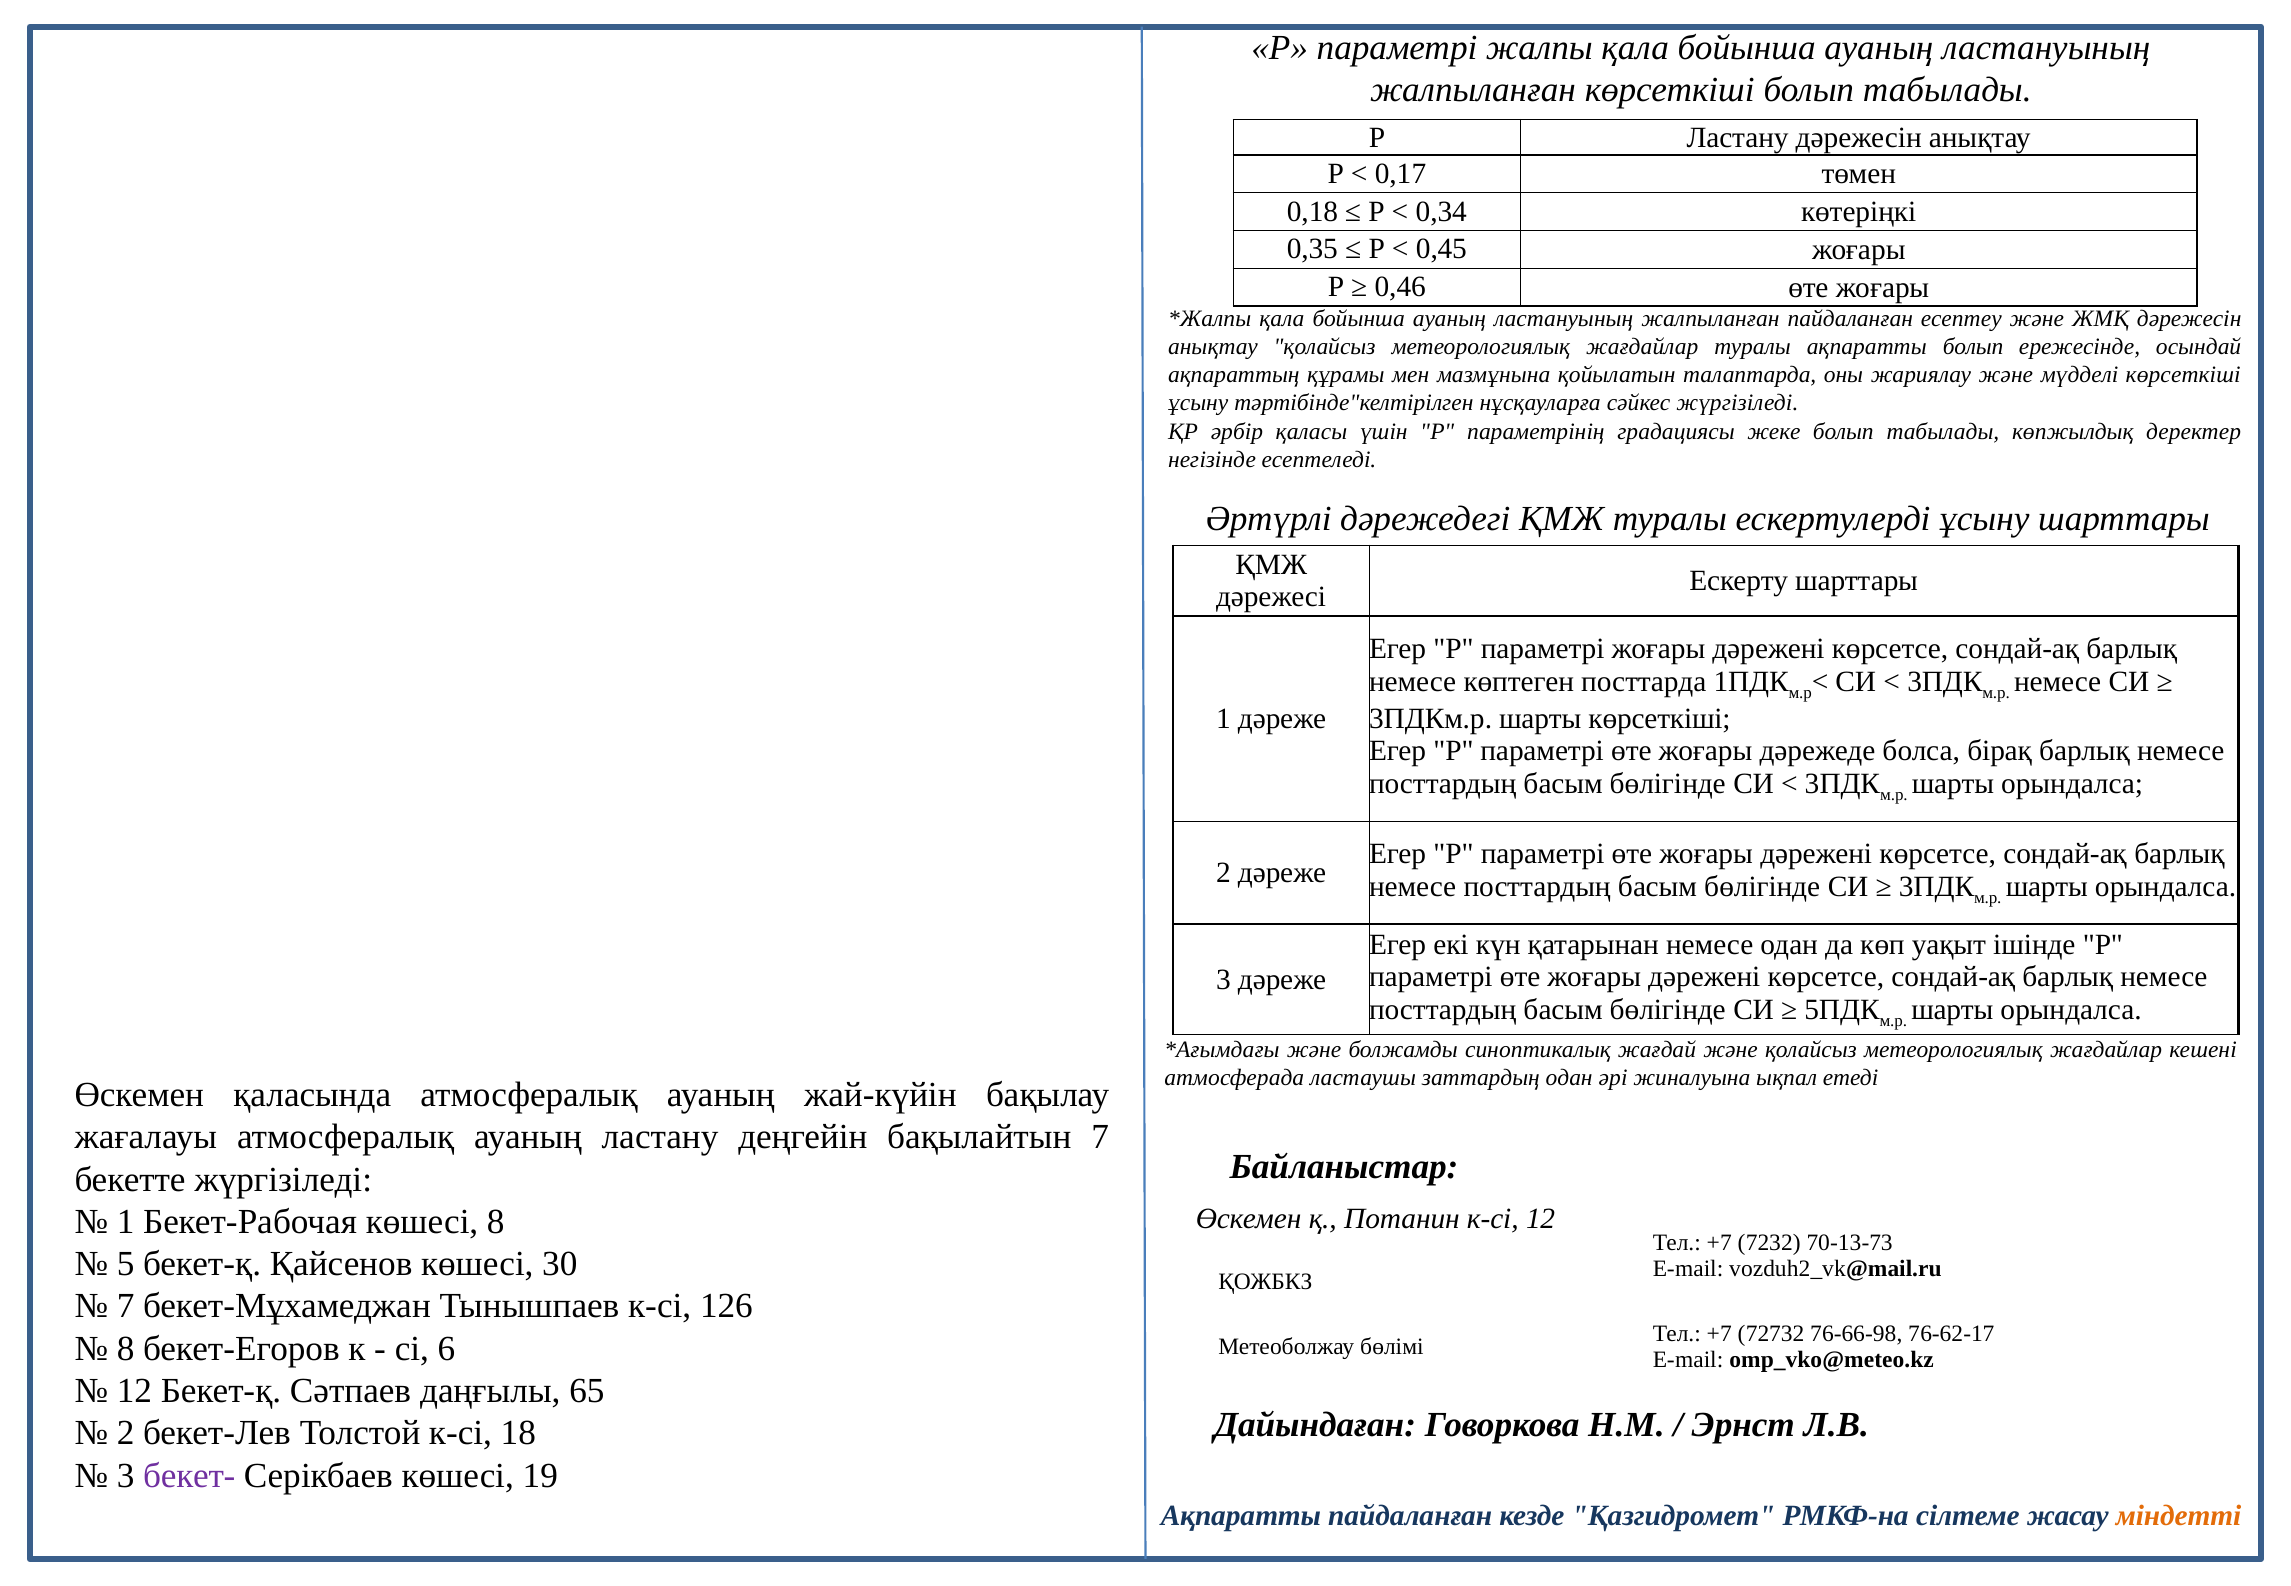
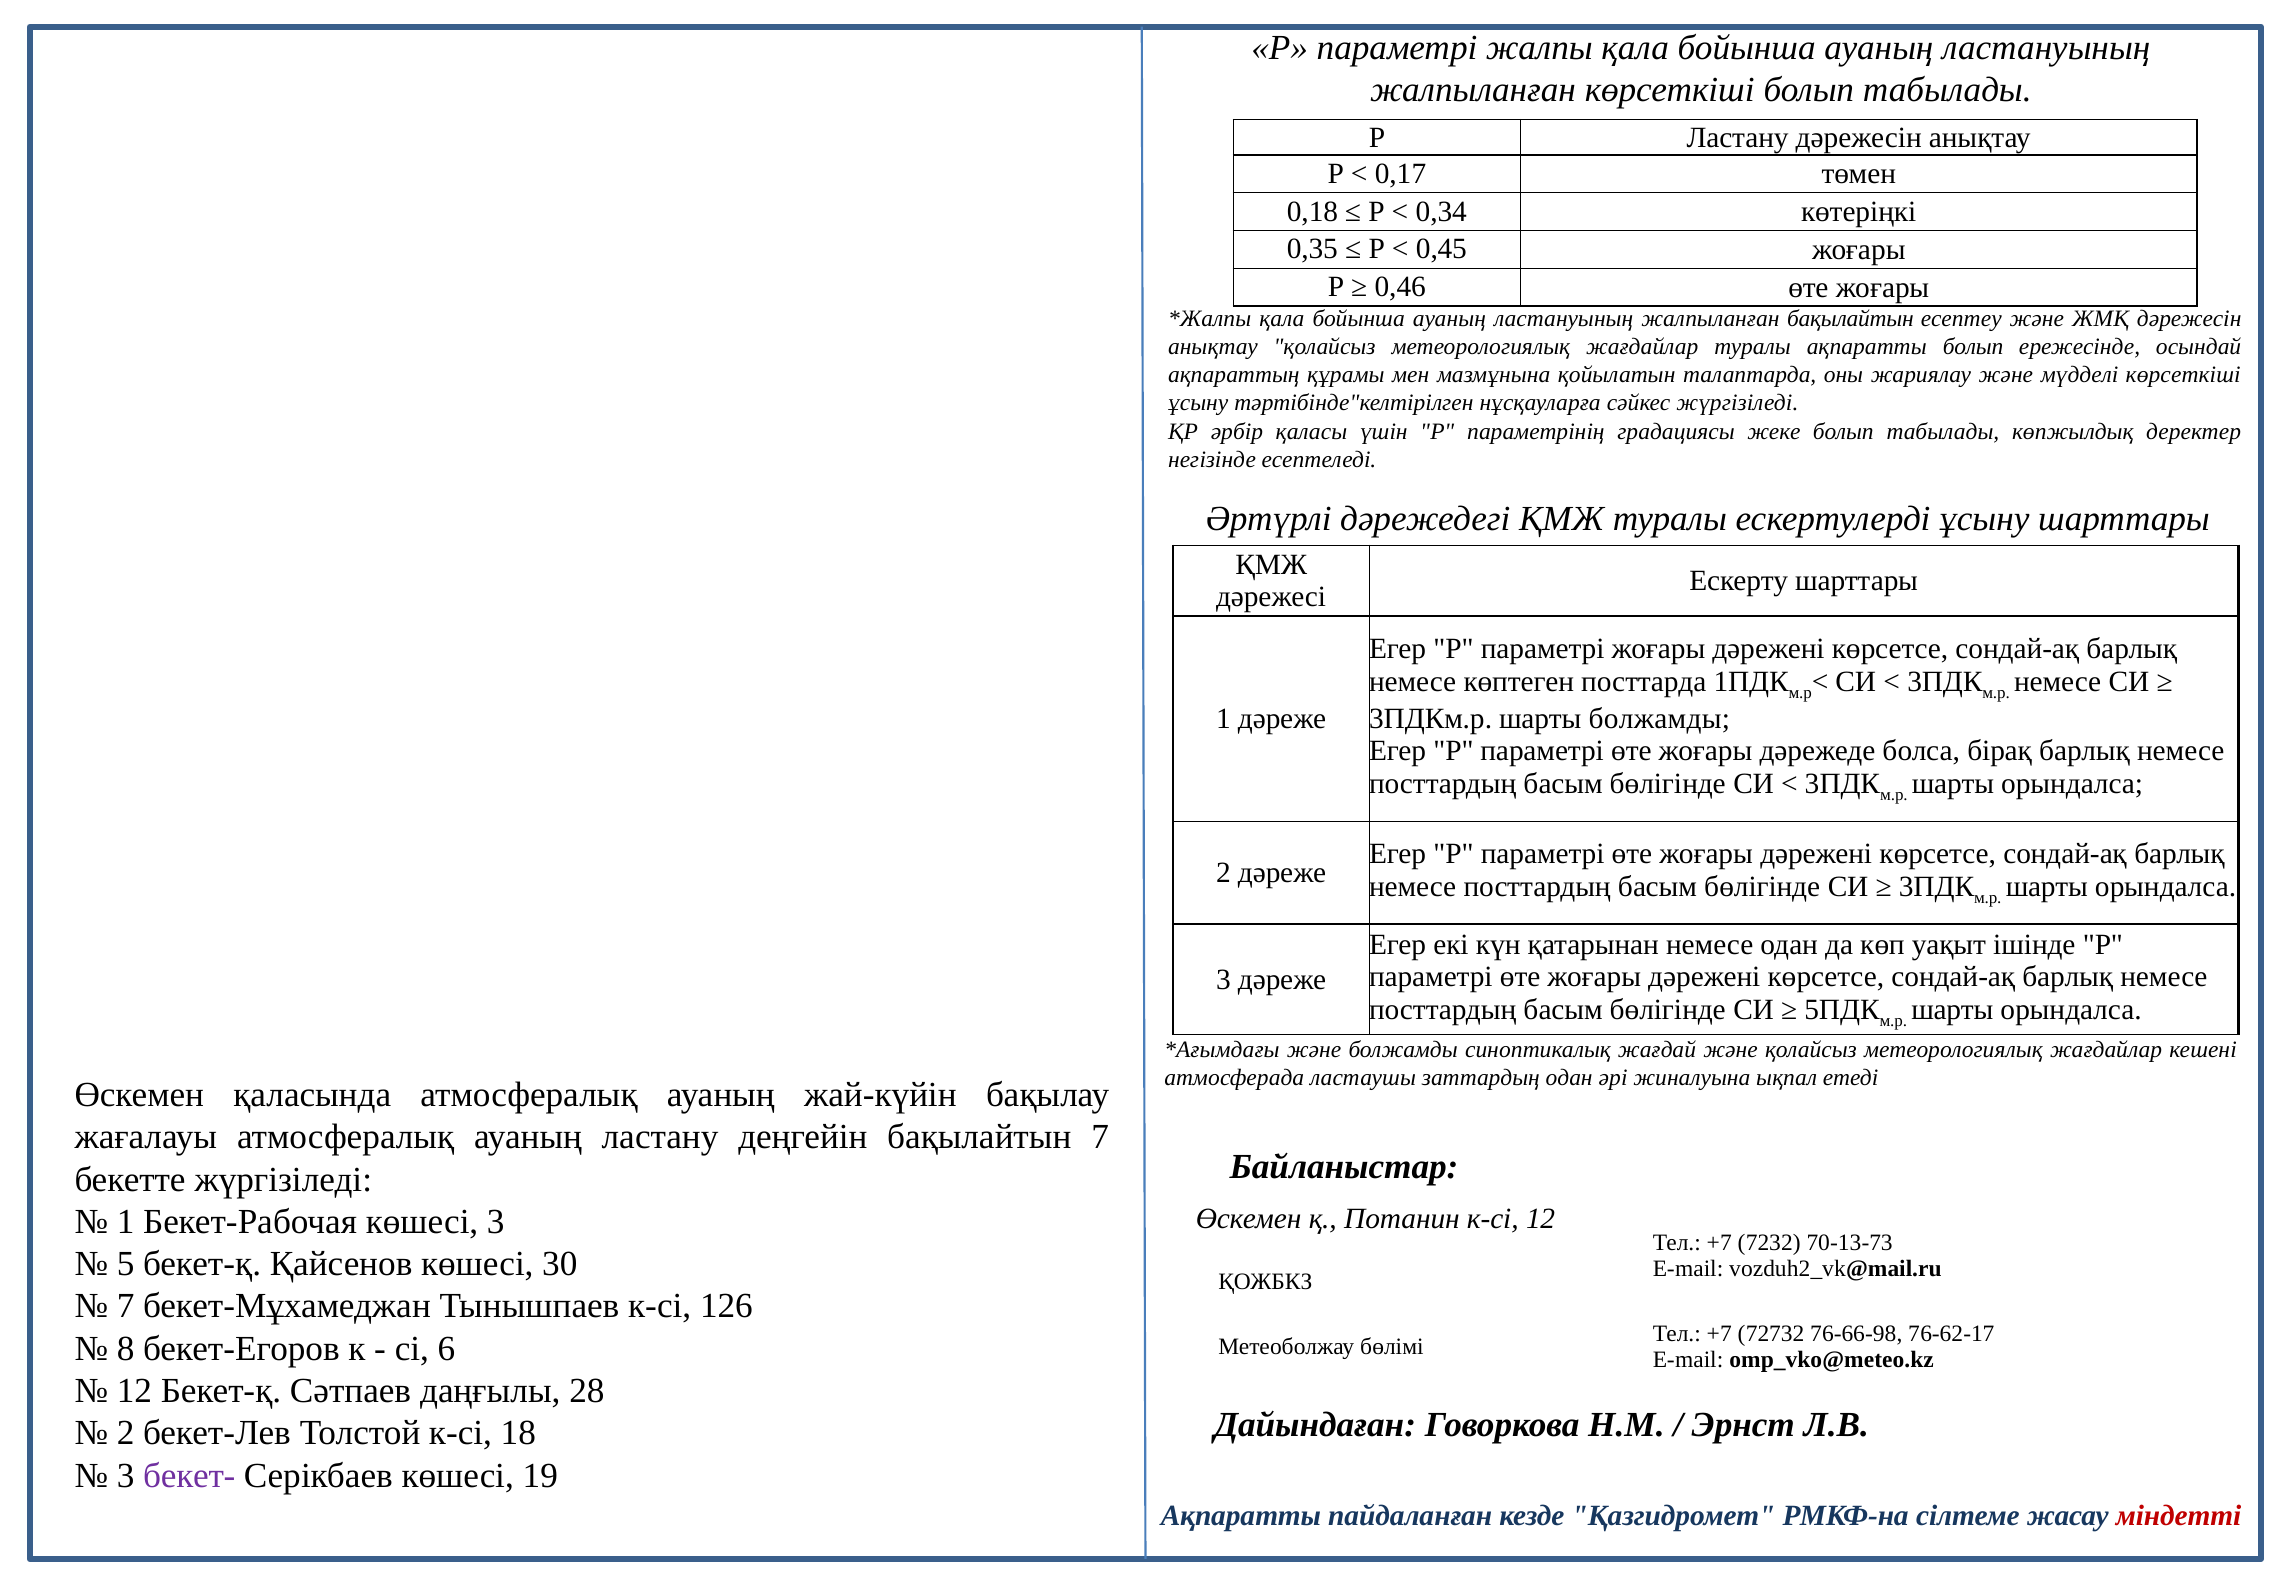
жалпыланған пайдаланған: пайдаланған -> бақылайтын
шарты көрсеткіші: көрсеткіші -> болжамды
көшесі 8: 8 -> 3
65: 65 -> 28
міндетті colour: orange -> red
